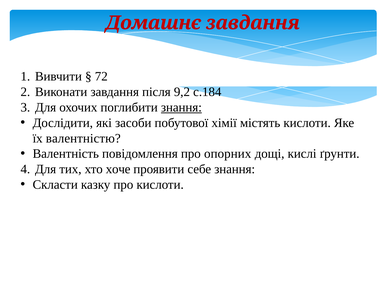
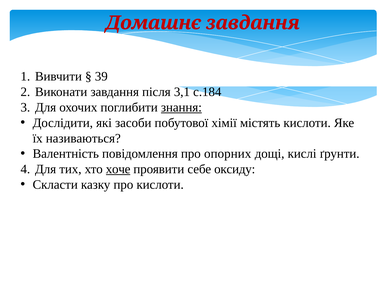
72: 72 -> 39
9,2: 9,2 -> 3,1
валентністю: валентністю -> називаються
хоче underline: none -> present
себе знання: знання -> оксиду
